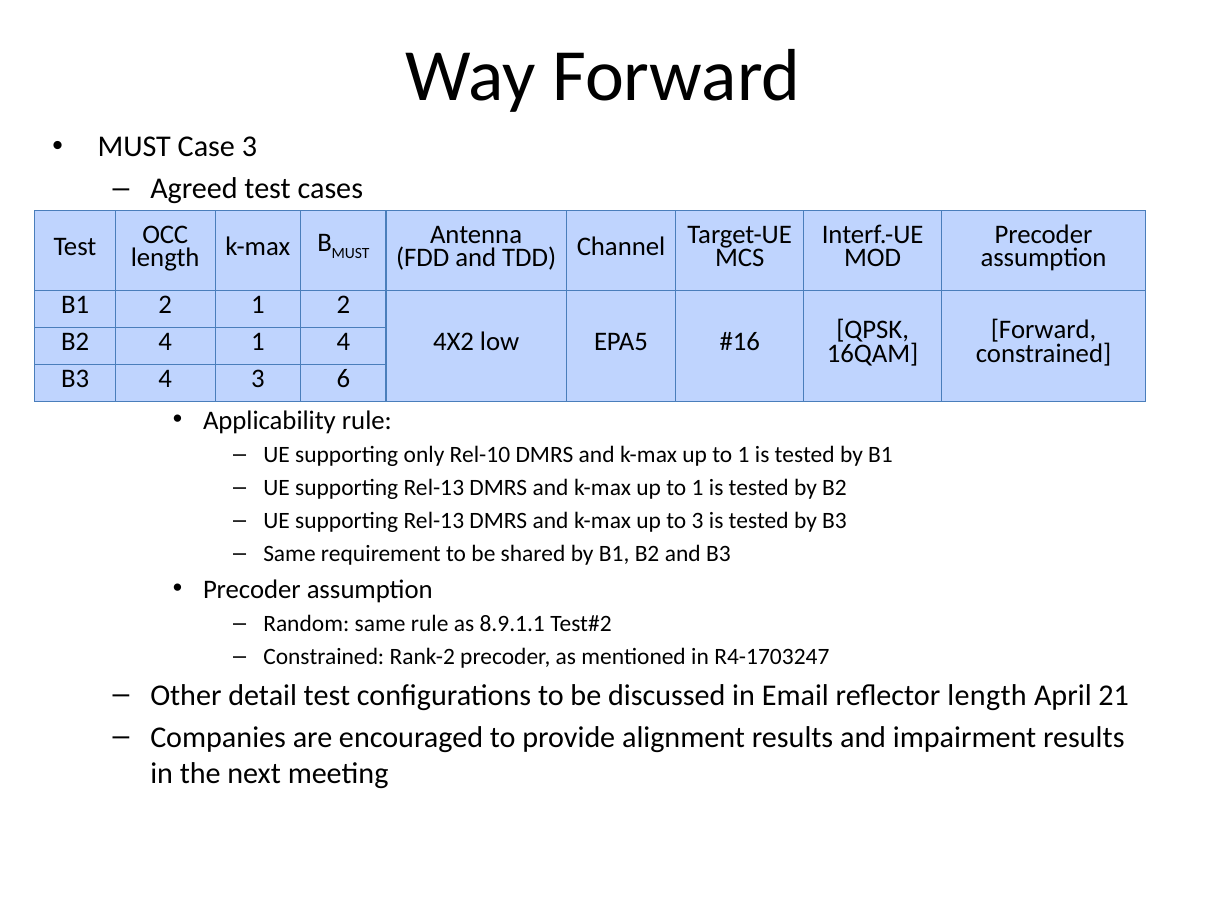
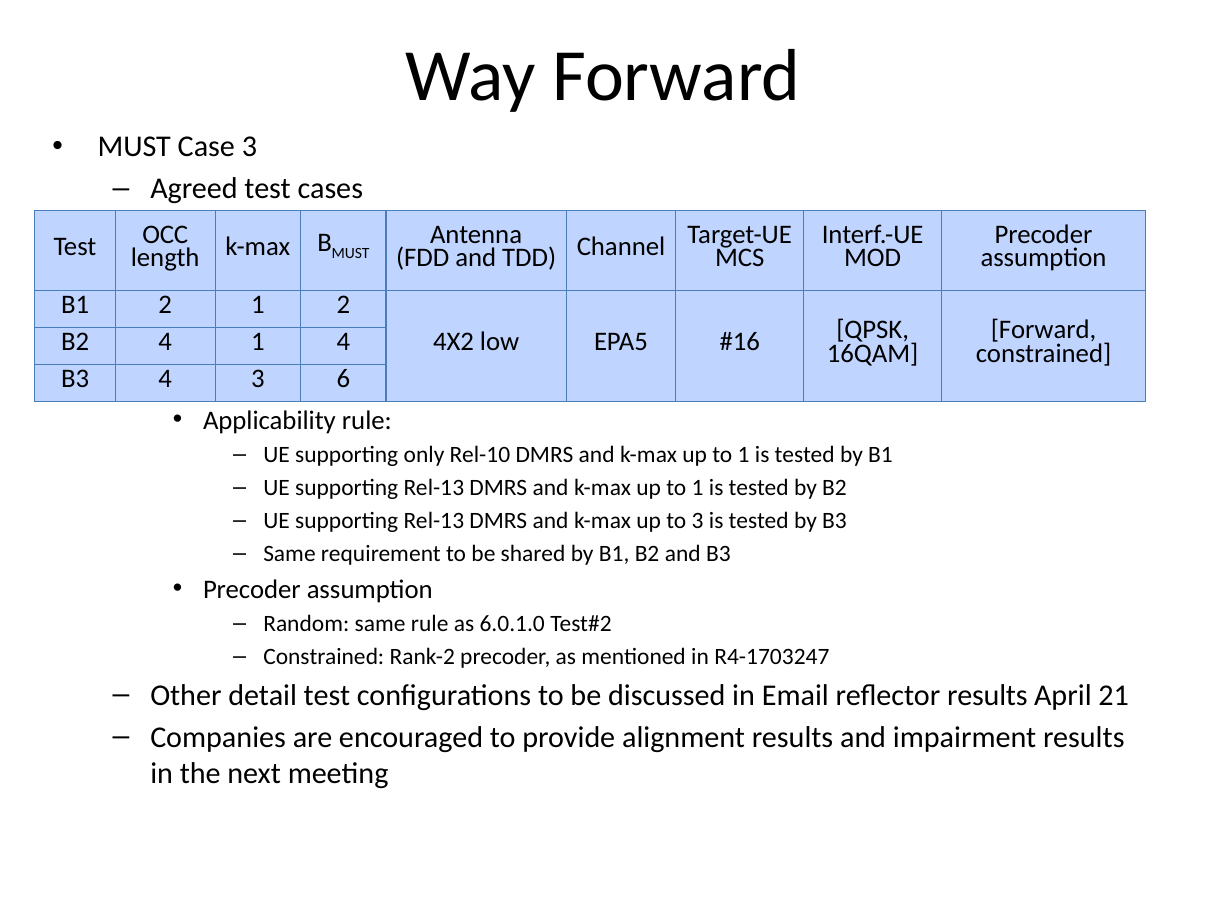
8.9.1.1: 8.9.1.1 -> 6.0.1.0
reflector length: length -> results
